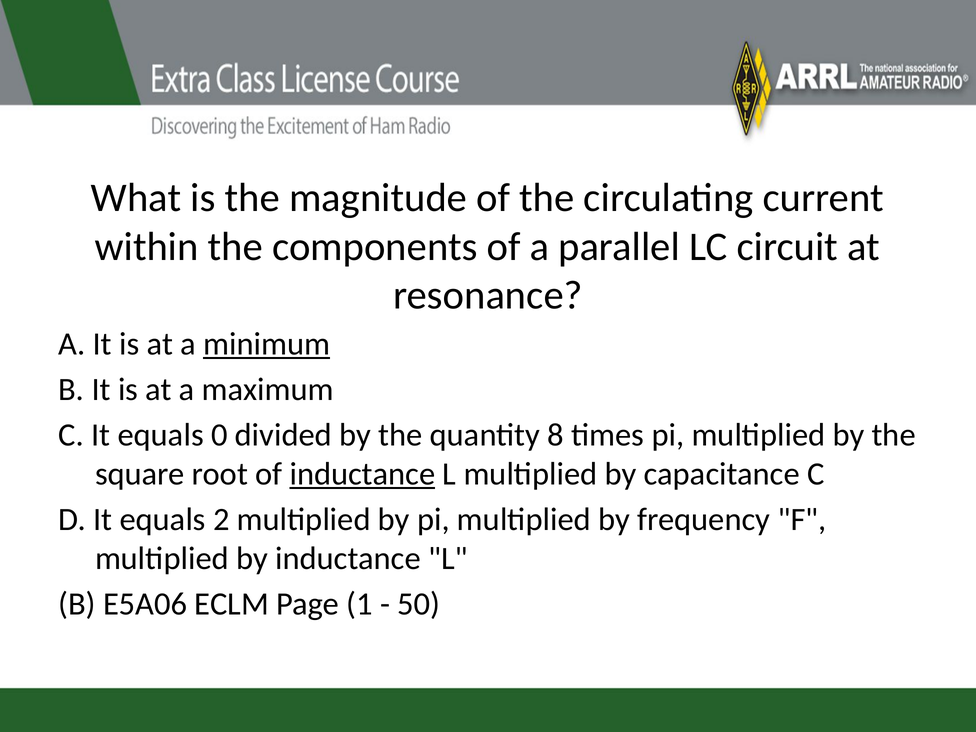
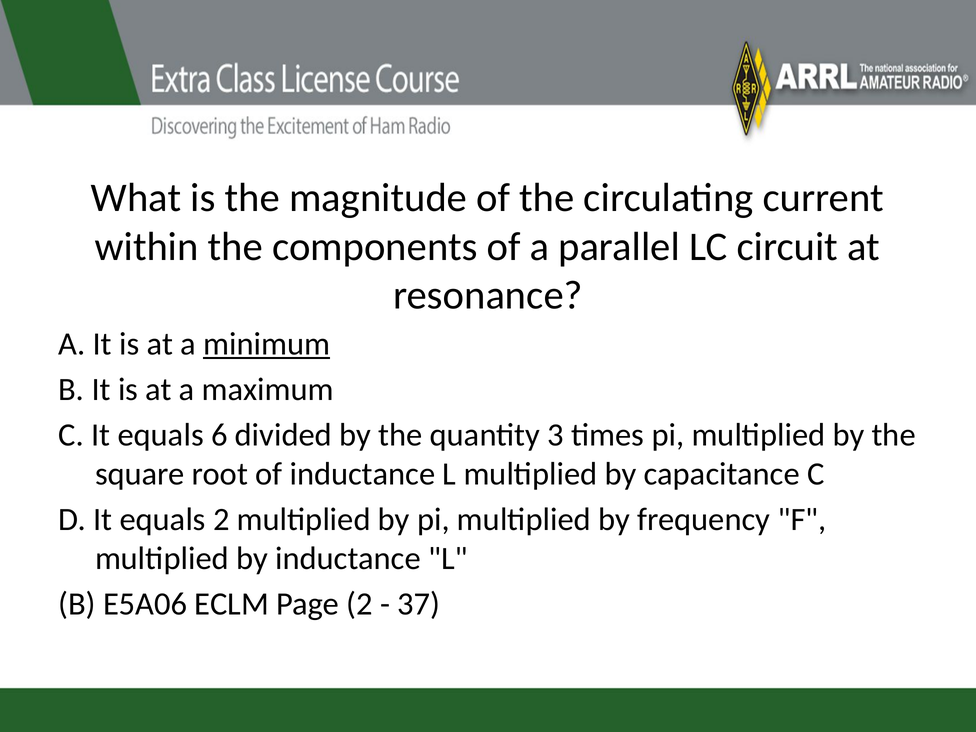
0: 0 -> 6
8: 8 -> 3
inductance at (362, 474) underline: present -> none
Page 1: 1 -> 2
50: 50 -> 37
